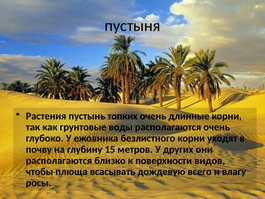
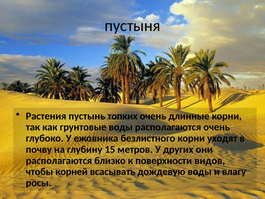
плюща: плюща -> корней
дождевую всего: всего -> воды
